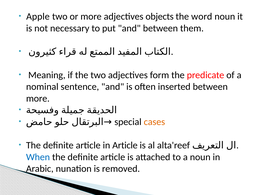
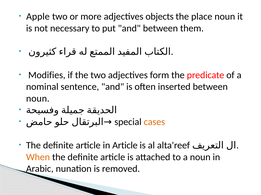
word: word -> place
Meaning: Meaning -> Modifies
more at (38, 99): more -> noun
When colour: blue -> orange
